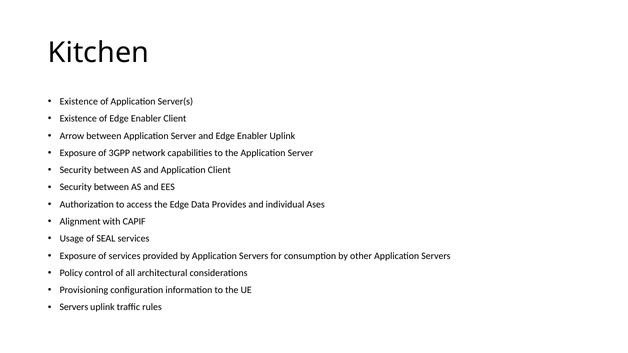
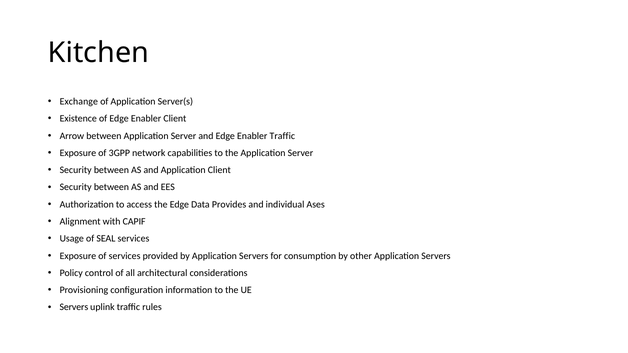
Existence at (79, 102): Existence -> Exchange
Enabler Uplink: Uplink -> Traffic
